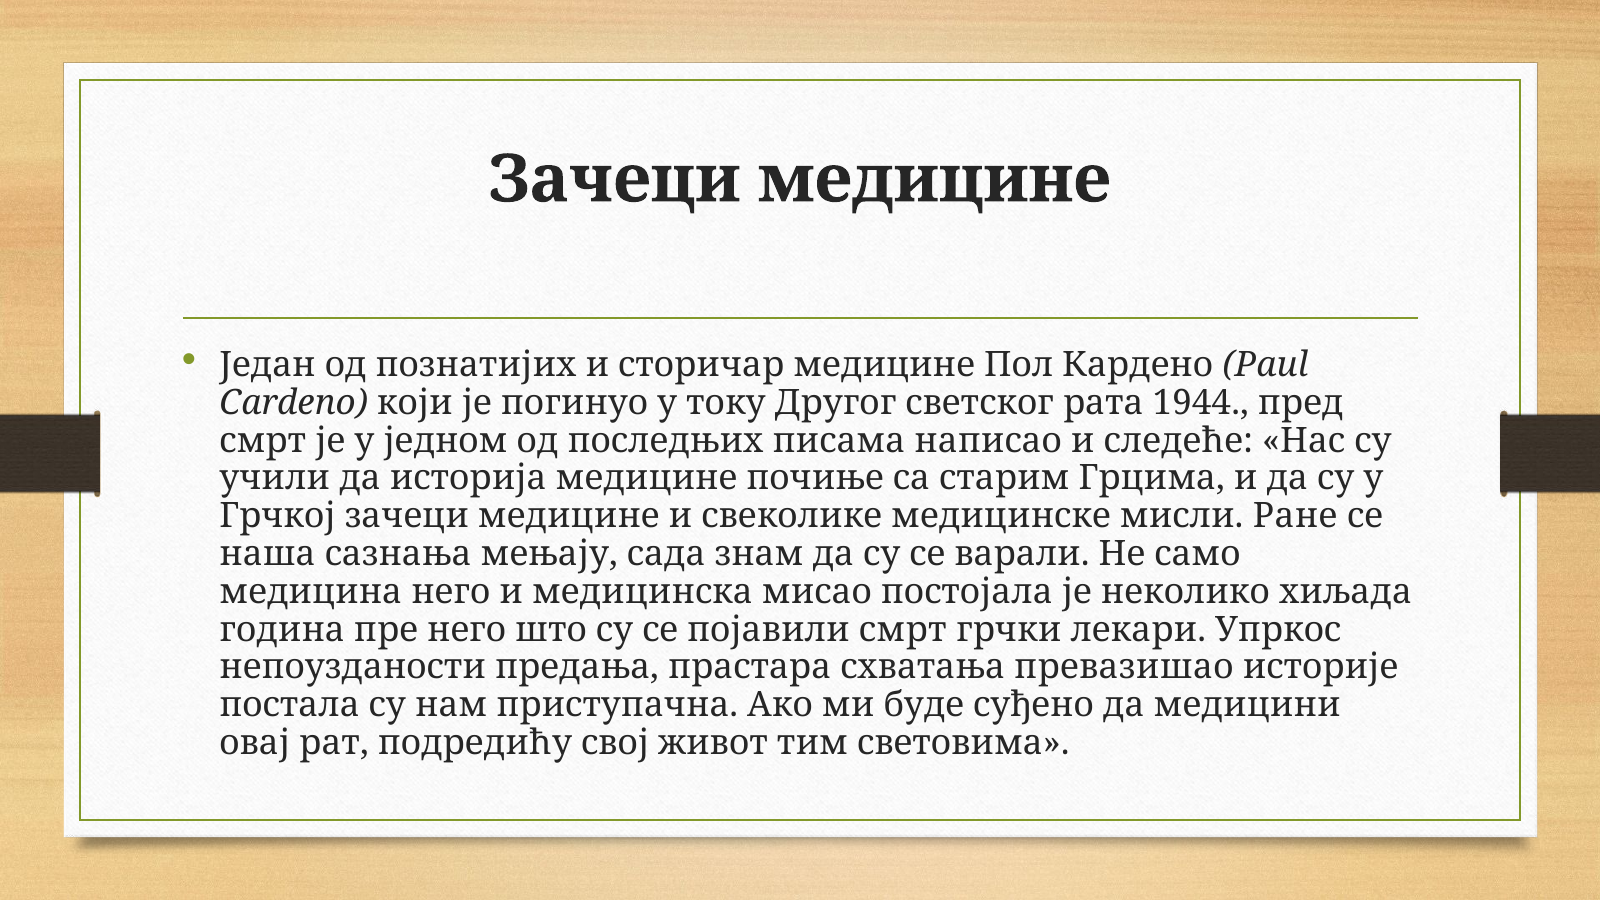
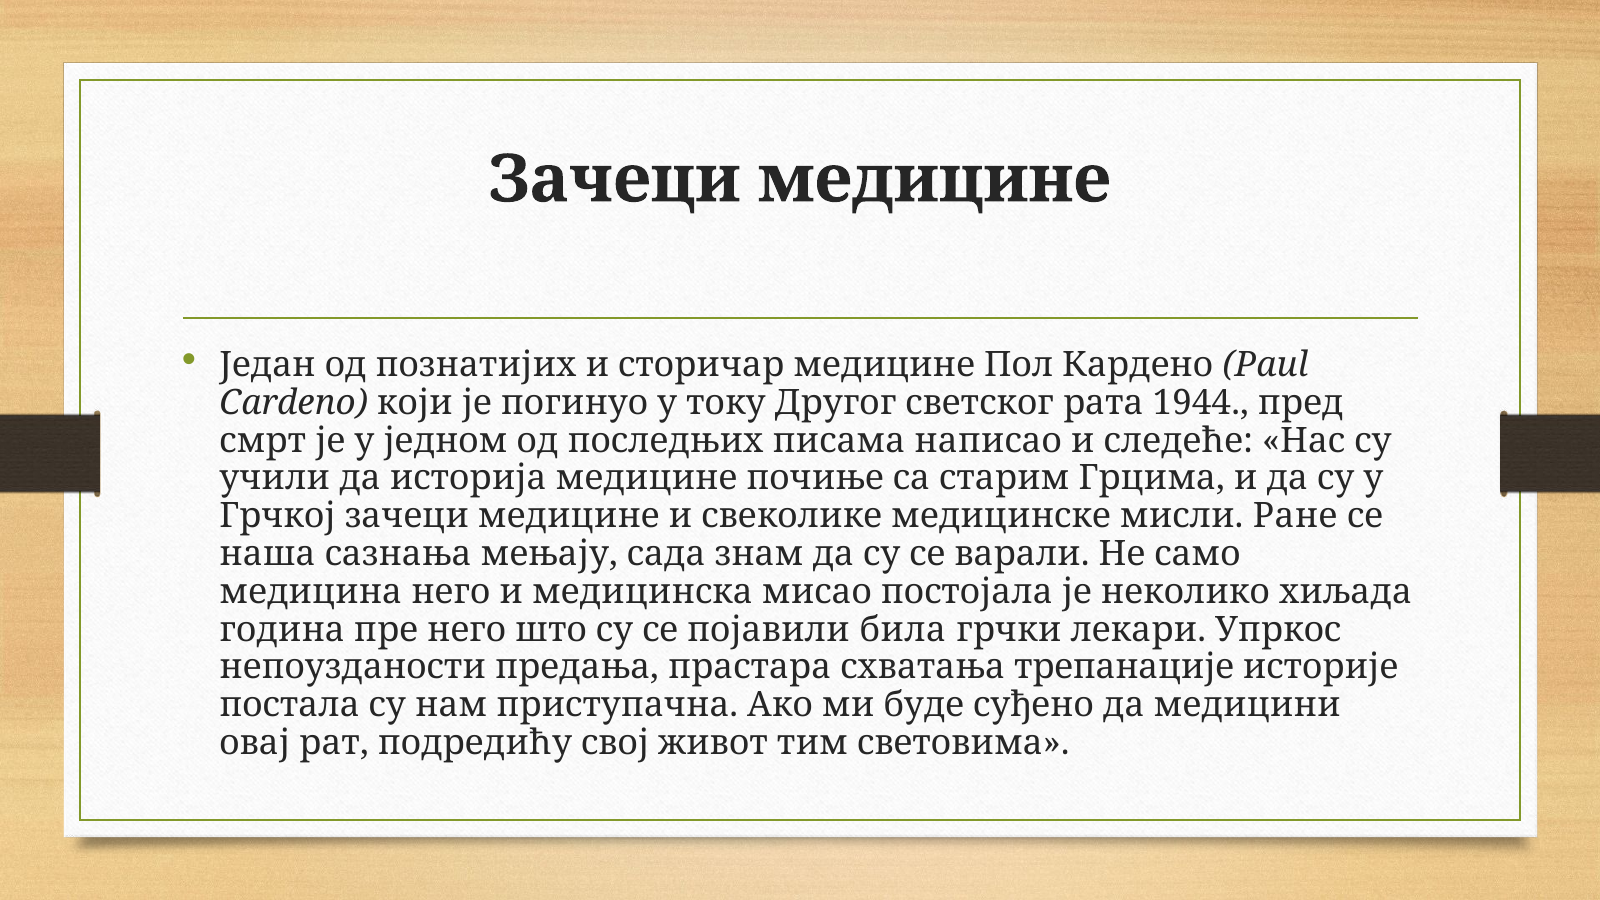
појавили смрт: смрт -> била
превазишао: превазишао -> трепанације
